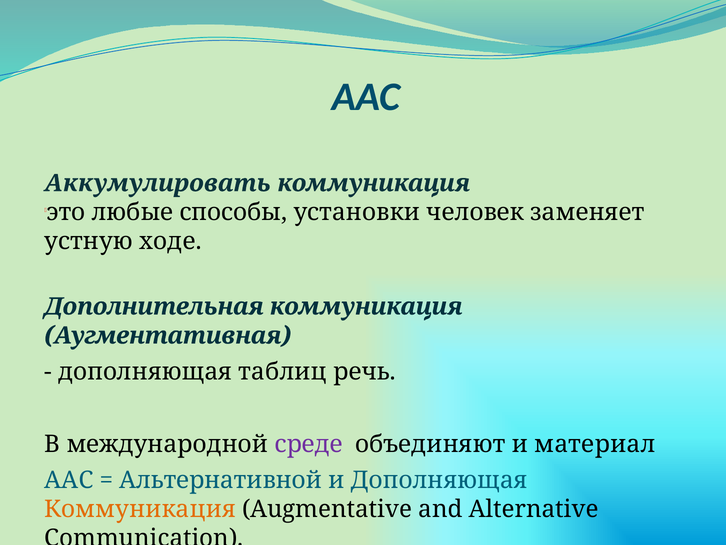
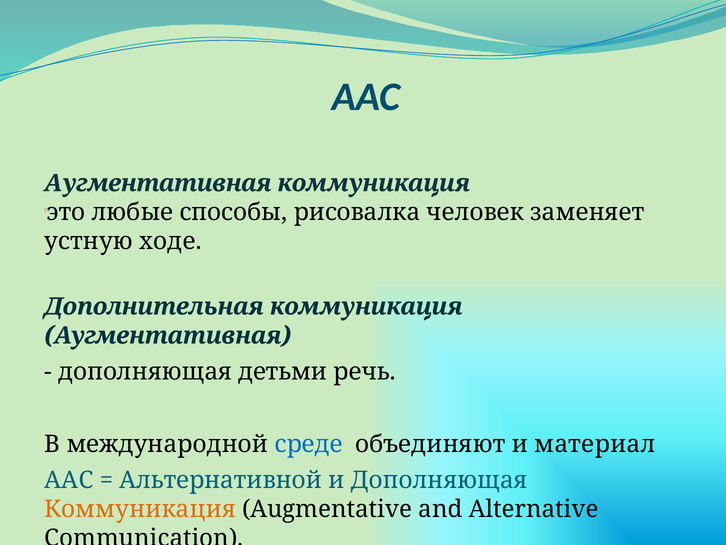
Аккумулировать at (158, 183): Аккумулировать -> Аугментативная
установки: установки -> рисовалка
таблиц: таблиц -> детьми
среде colour: purple -> blue
